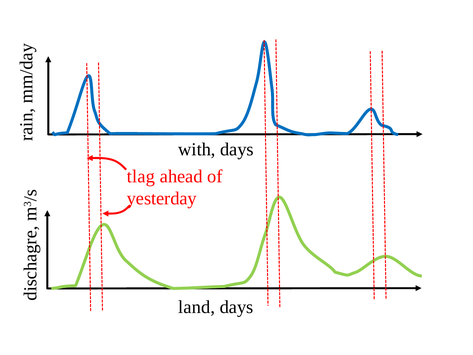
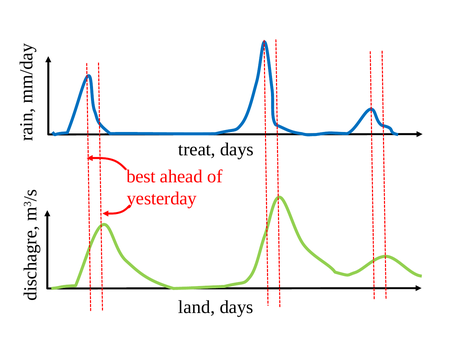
with: with -> treat
tlag: tlag -> best
